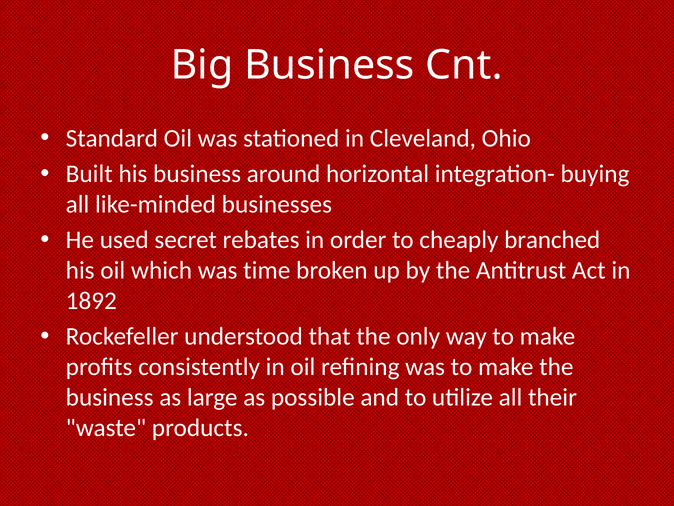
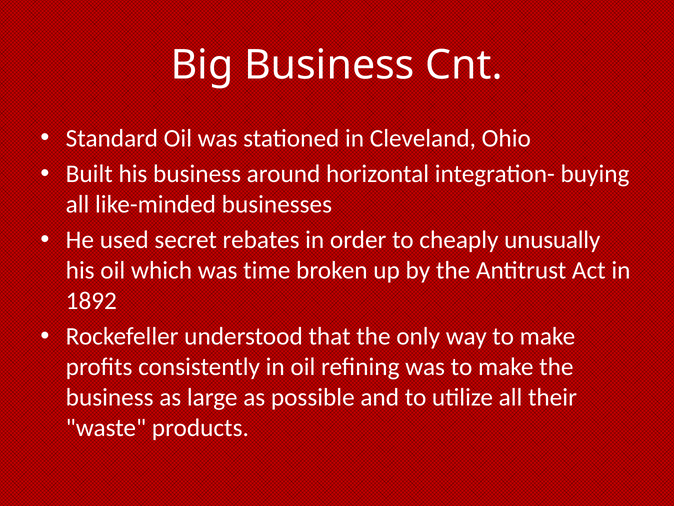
branched: branched -> unusually
